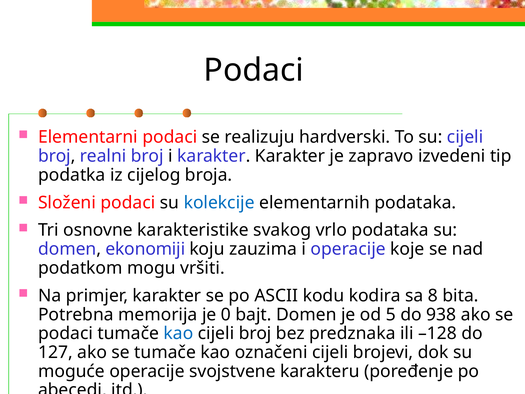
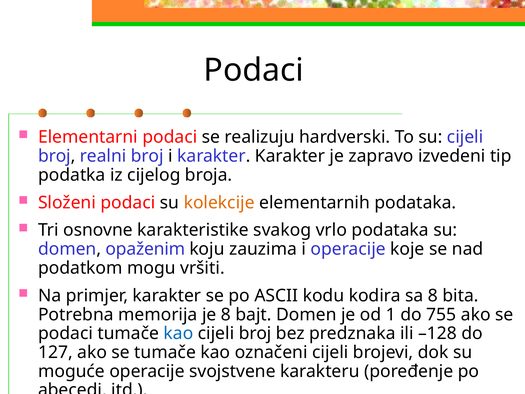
kolekcije colour: blue -> orange
ekonomiji: ekonomiji -> opaženim
je 0: 0 -> 8
5: 5 -> 1
938: 938 -> 755
